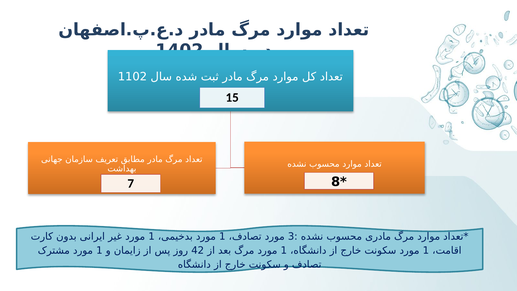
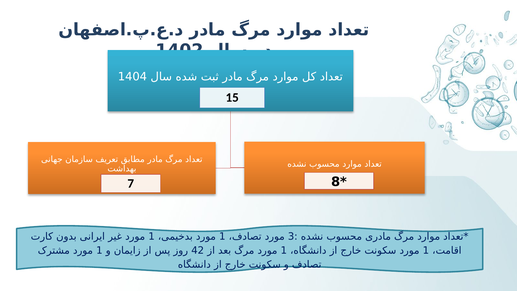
1102: 1102 -> 1404
